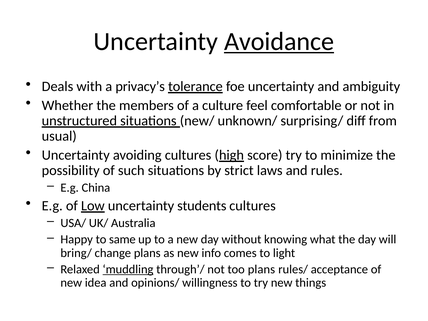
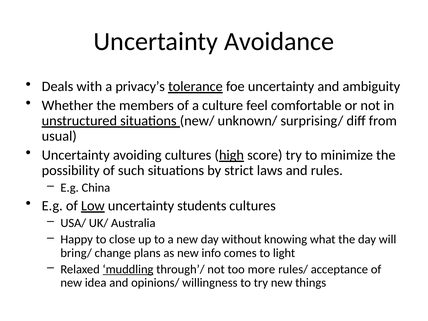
Avoidance underline: present -> none
same: same -> close
too plans: plans -> more
